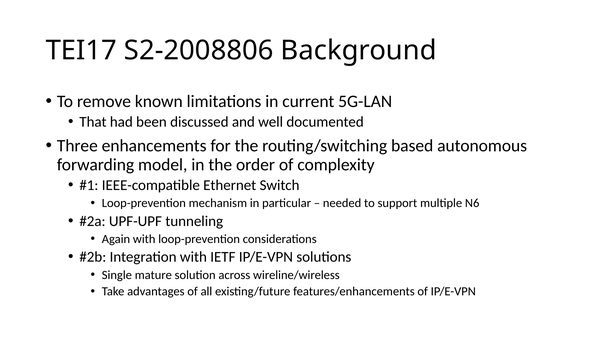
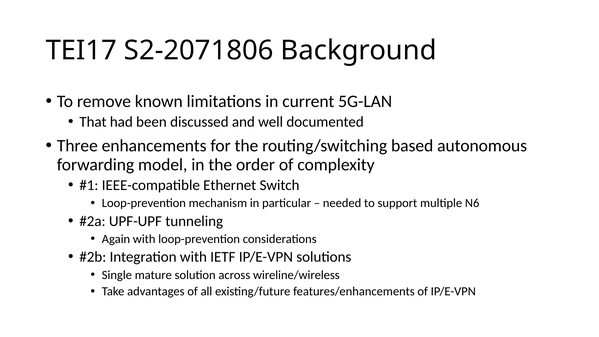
S2-2008806: S2-2008806 -> S2-2071806
